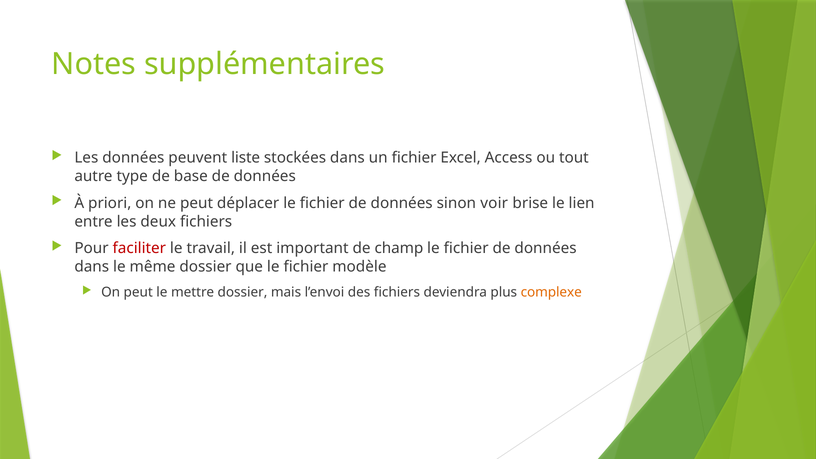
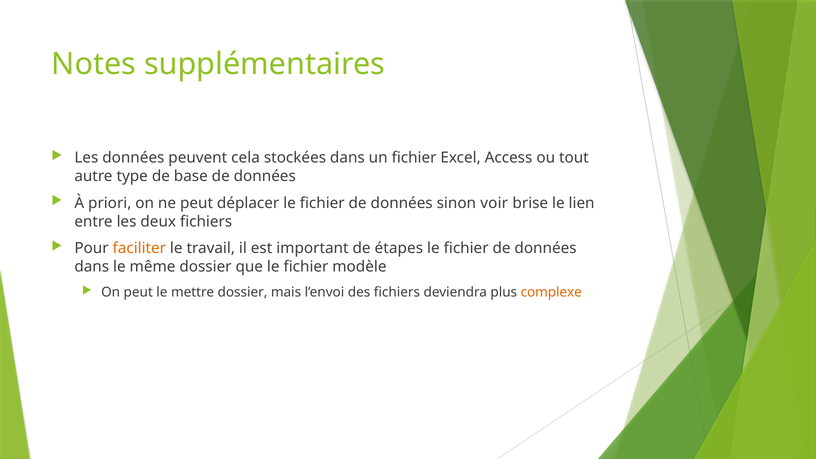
liste: liste -> cela
faciliter colour: red -> orange
champ: champ -> étapes
